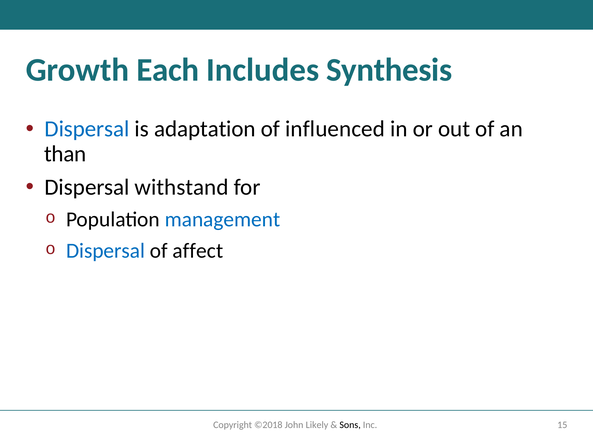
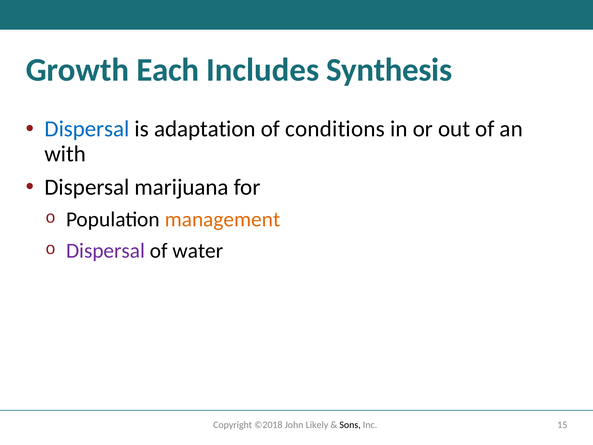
influenced: influenced -> conditions
than: than -> with
withstand: withstand -> marijuana
management colour: blue -> orange
Dispersal at (106, 251) colour: blue -> purple
affect: affect -> water
